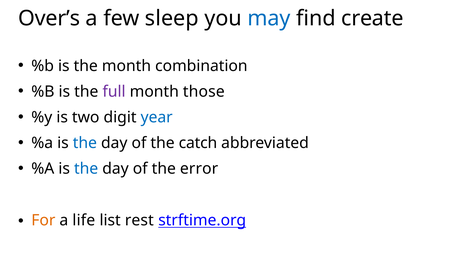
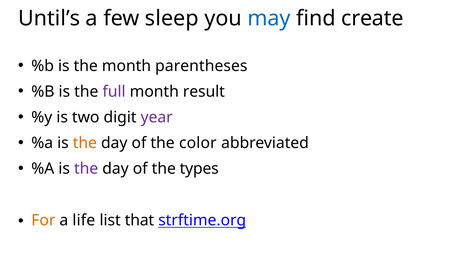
Over’s: Over’s -> Until’s
combination: combination -> parentheses
those: those -> result
year colour: blue -> purple
the at (85, 143) colour: blue -> orange
catch: catch -> color
the at (86, 168) colour: blue -> purple
error: error -> types
rest: rest -> that
